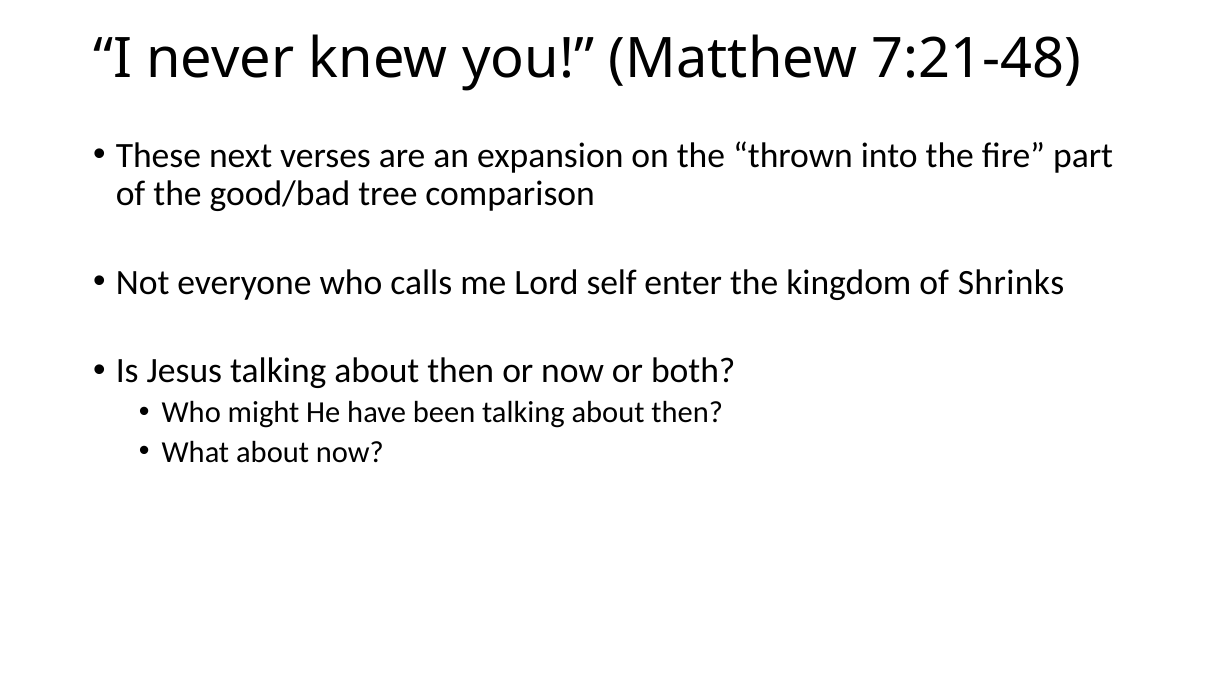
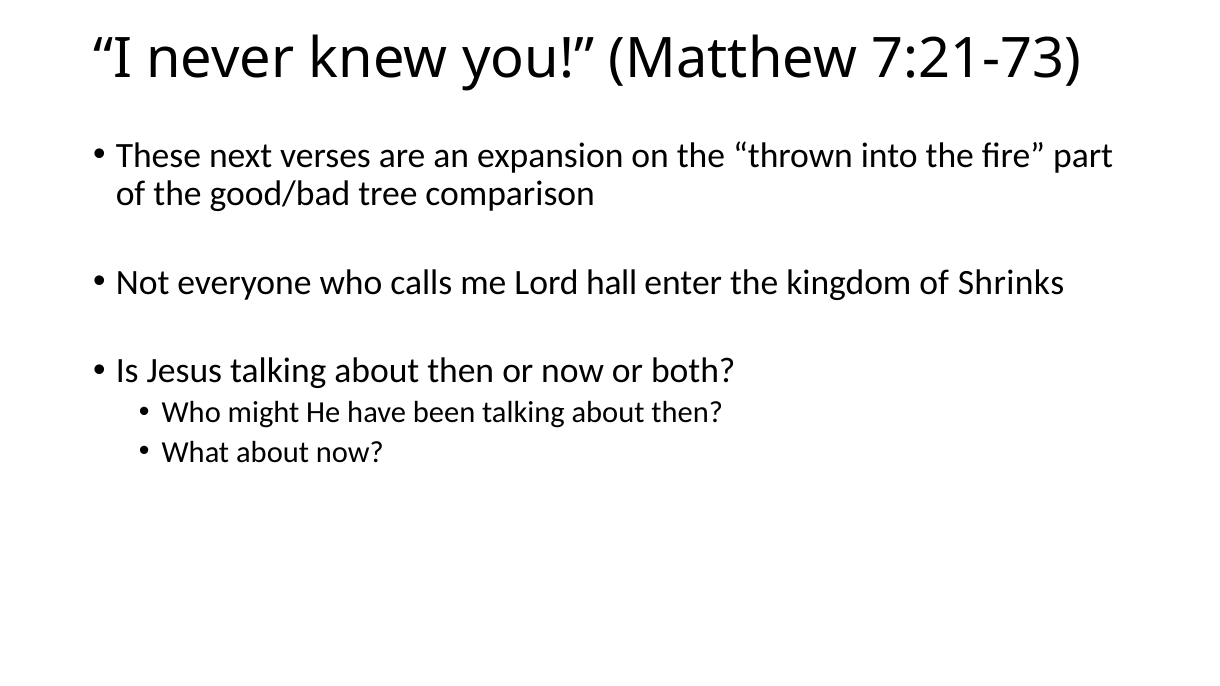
7:21-48: 7:21-48 -> 7:21-73
self: self -> hall
